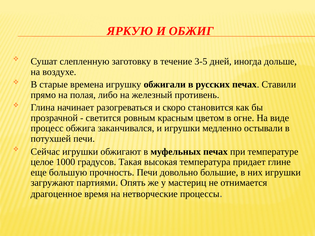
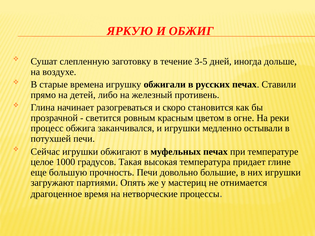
полая: полая -> детей
виде: виде -> реки
